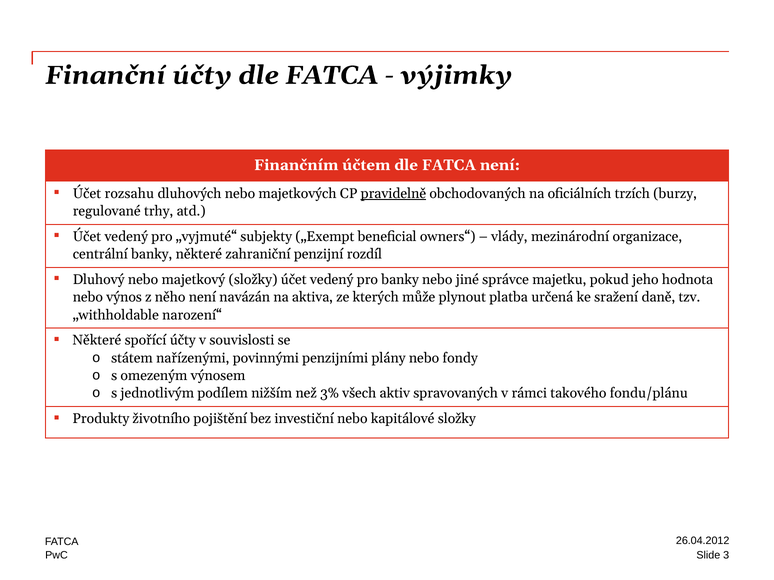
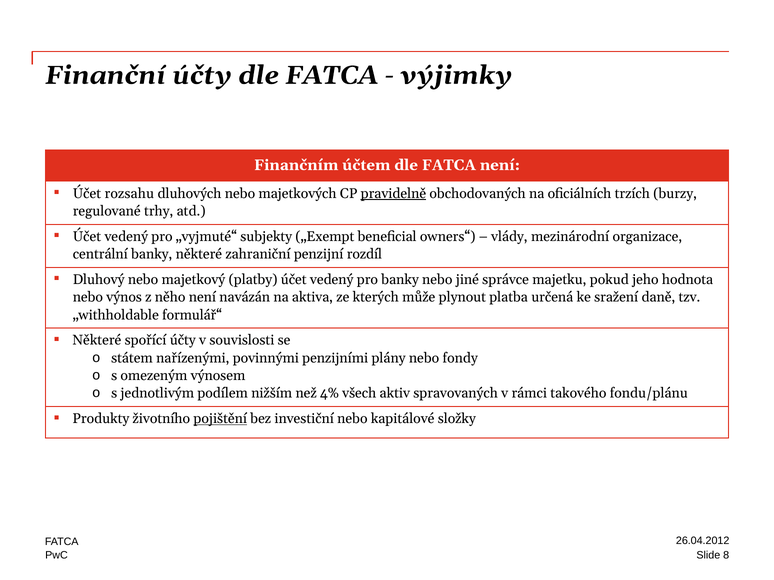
majetkový složky: složky -> platby
narození“: narození“ -> formulář“
3%: 3% -> 4%
pojištění underline: none -> present
3: 3 -> 8
